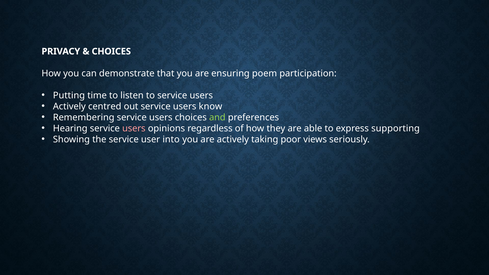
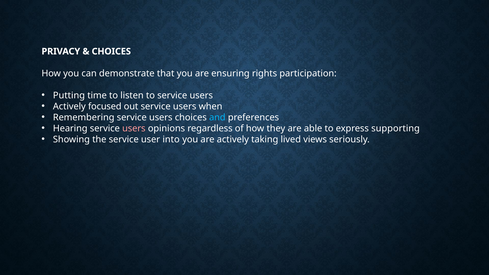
poem: poem -> rights
centred: centred -> focused
know: know -> when
and colour: light green -> light blue
poor: poor -> lived
